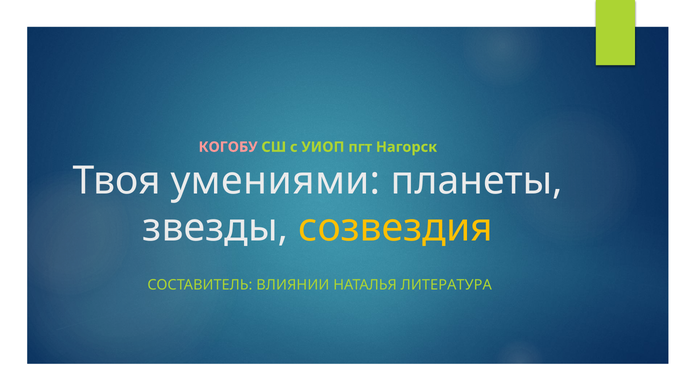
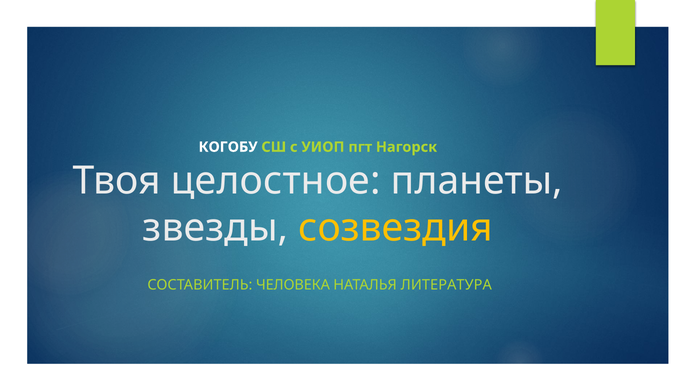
КОГОБУ colour: pink -> white
умениями: умениями -> целостное
ВЛИЯНИИ: ВЛИЯНИИ -> ЧЕЛОВЕКА
